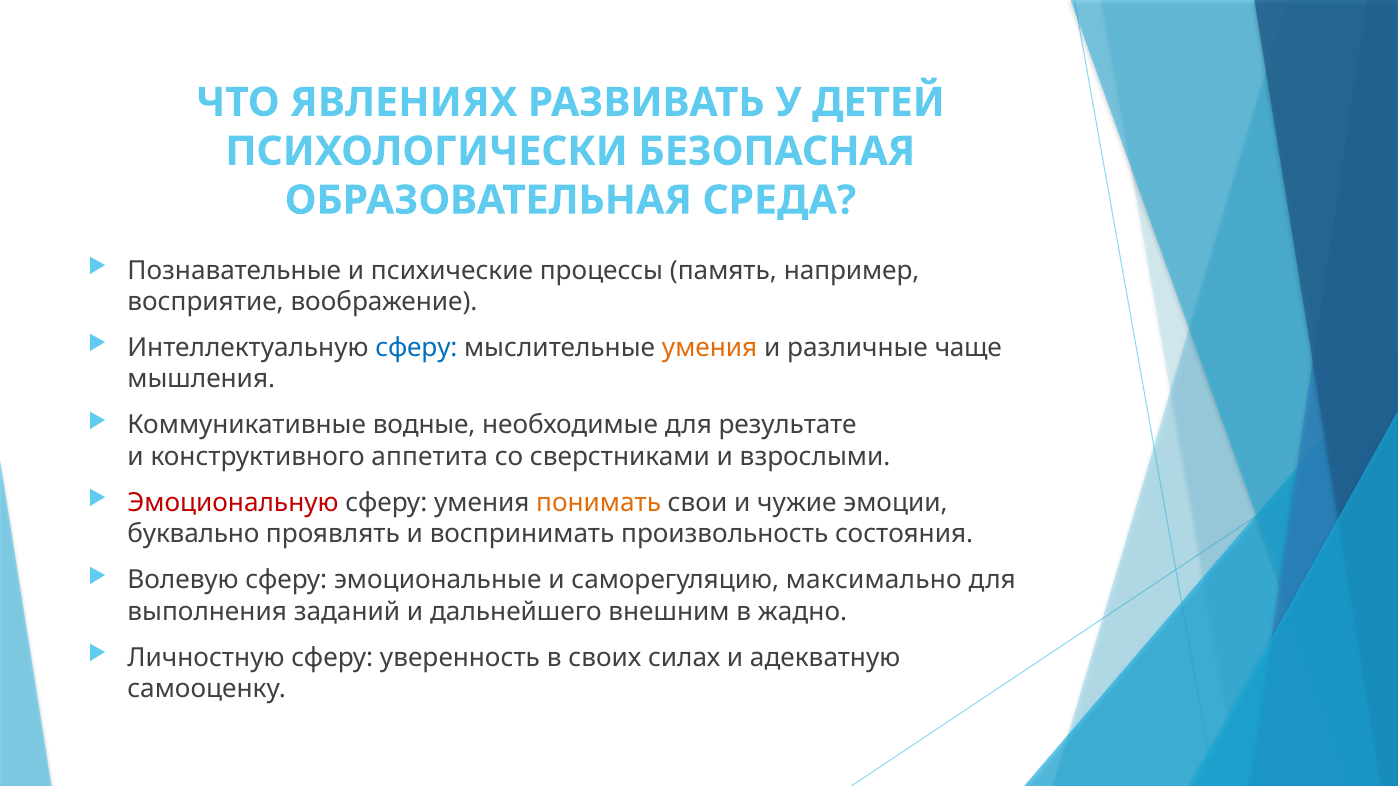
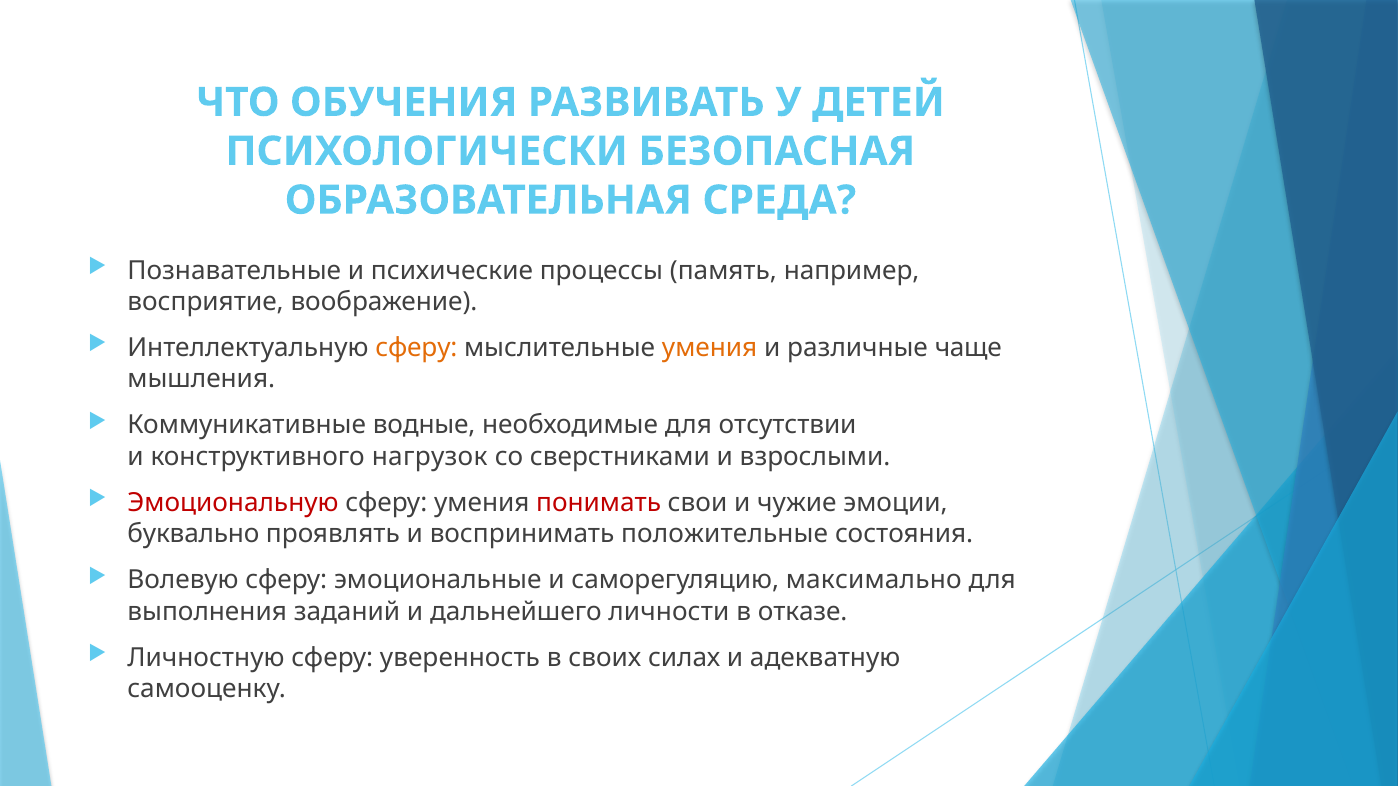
ЯВЛЕНИЯХ: ЯВЛЕНИЯХ -> ОБУЧЕНИЯ
сферу at (416, 348) colour: blue -> orange
результате: результате -> отсутствии
аппетита: аппетита -> нагрузок
понимать colour: orange -> red
произвольность: произвольность -> положительные
внешним: внешним -> личности
жадно: жадно -> отказе
